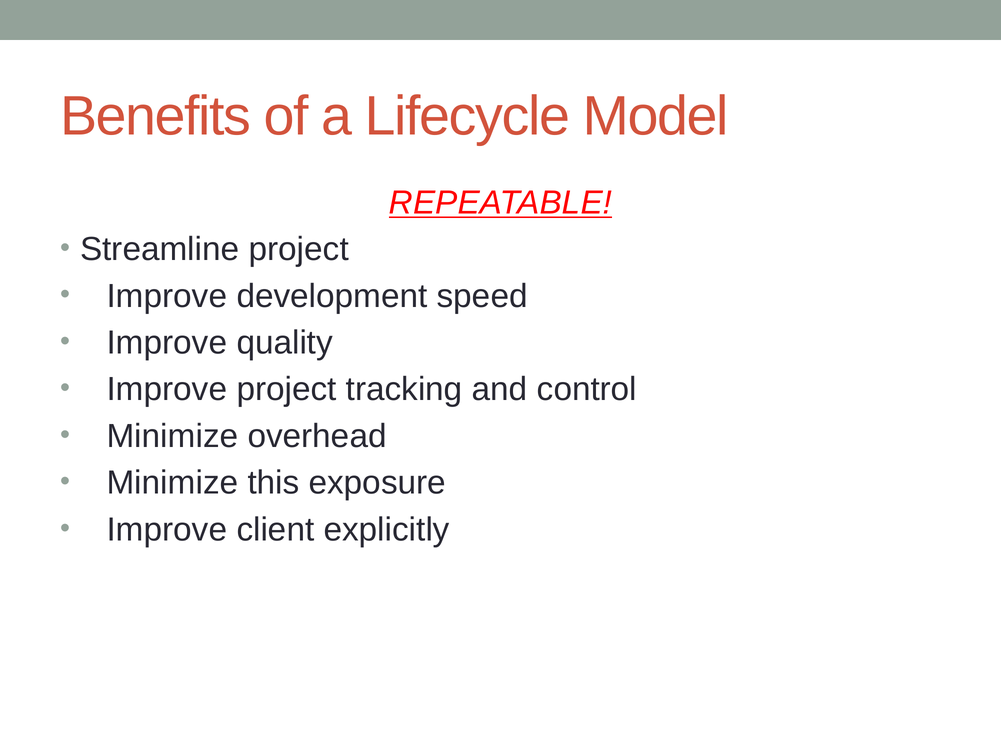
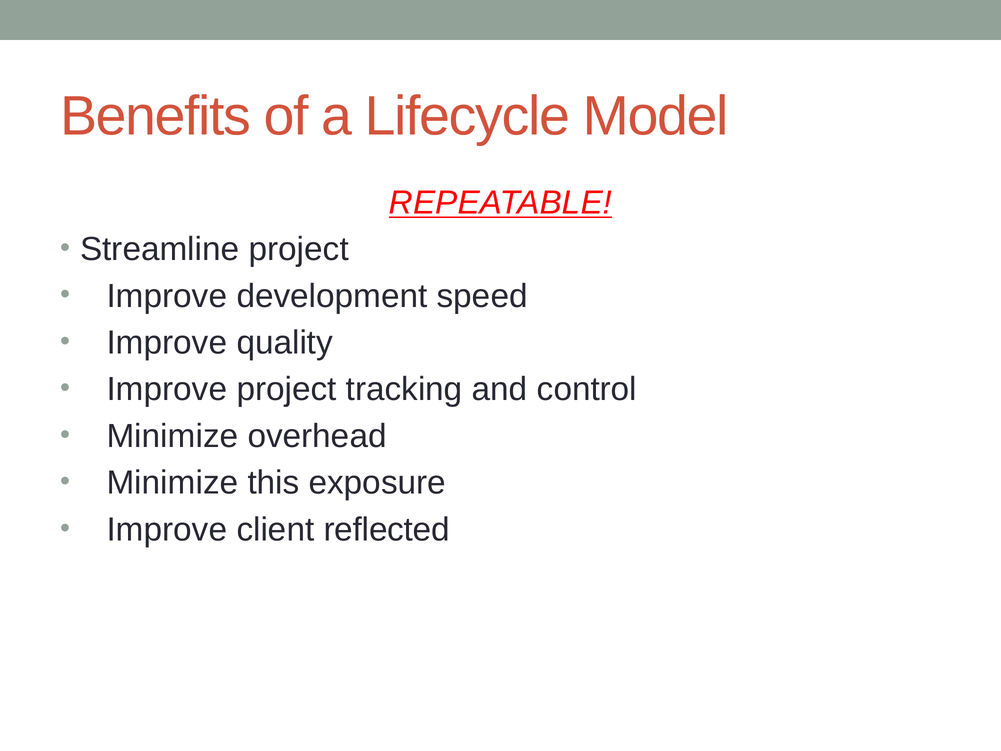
explicitly: explicitly -> reflected
